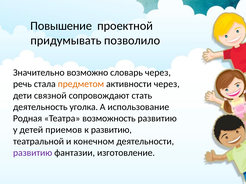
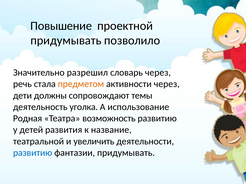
возможно: возможно -> разрешил
связной: связной -> должны
стать: стать -> темы
приемов: приемов -> развития
к развитию: развитию -> название
конечном: конечном -> увеличить
развитию at (33, 153) colour: purple -> blue
фантазии изготовление: изготовление -> придумывать
